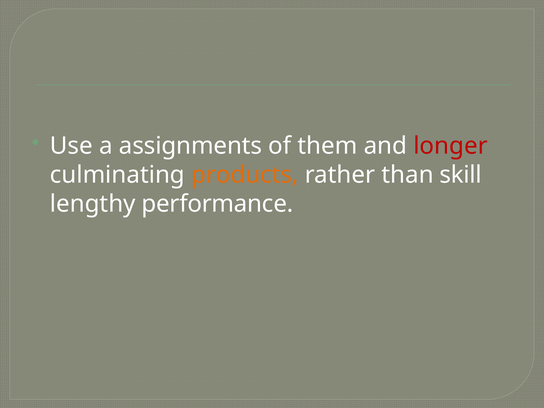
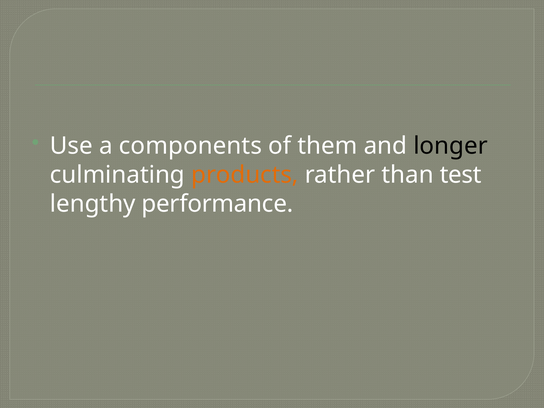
assignments: assignments -> components
longer colour: red -> black
skill: skill -> test
